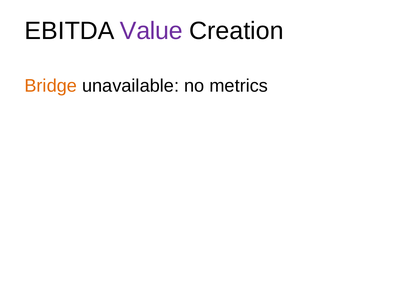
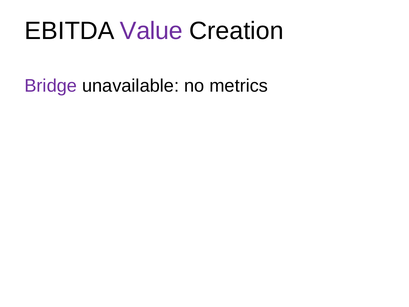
Bridge colour: orange -> purple
